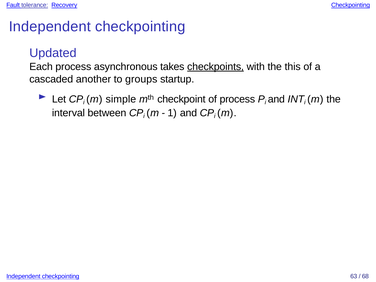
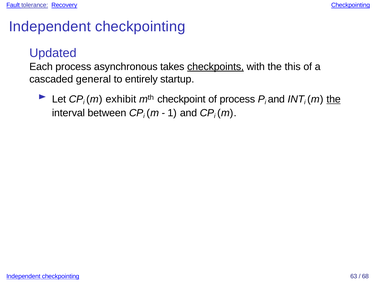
another: another -> general
groups: groups -> entirely
simple: simple -> exhibit
the at (334, 99) underline: none -> present
